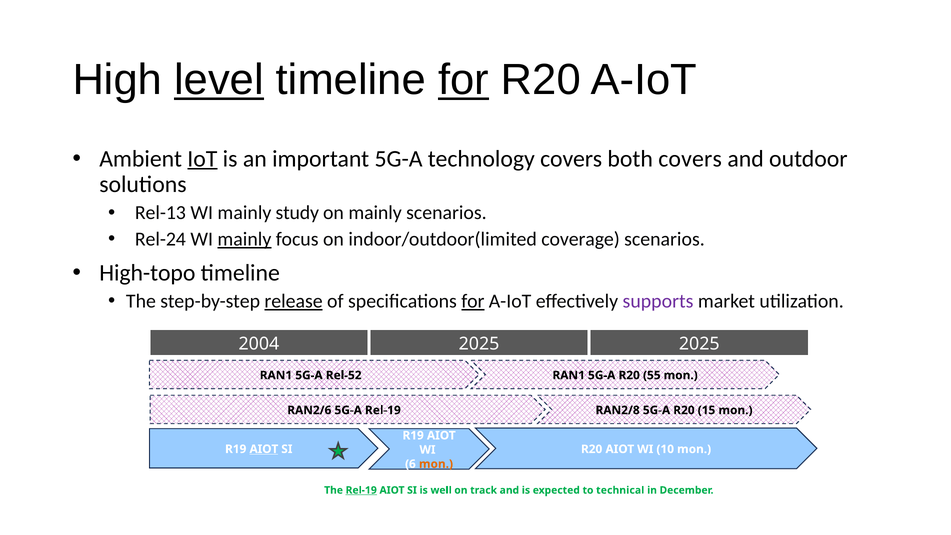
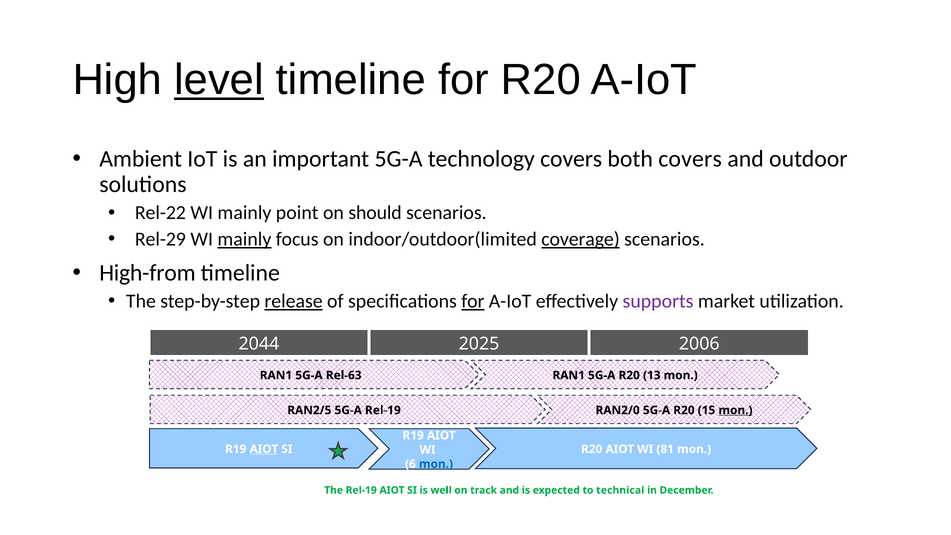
for at (463, 80) underline: present -> none
IoT underline: present -> none
Rel-13: Rel-13 -> Rel-22
study: study -> point
on mainly: mainly -> should
Rel-24: Rel-24 -> Rel-29
coverage underline: none -> present
High-topo: High-topo -> High-from
2004: 2004 -> 2044
2025 2025: 2025 -> 2006
Rel-52: Rel-52 -> Rel-63
55: 55 -> 13
RAN2/6: RAN2/6 -> RAN2/5
RAN2/8: RAN2/8 -> RAN2/0
mon at (735, 410) underline: none -> present
10: 10 -> 81
mon at (436, 464) colour: orange -> blue
Rel-19 at (361, 490) underline: present -> none
